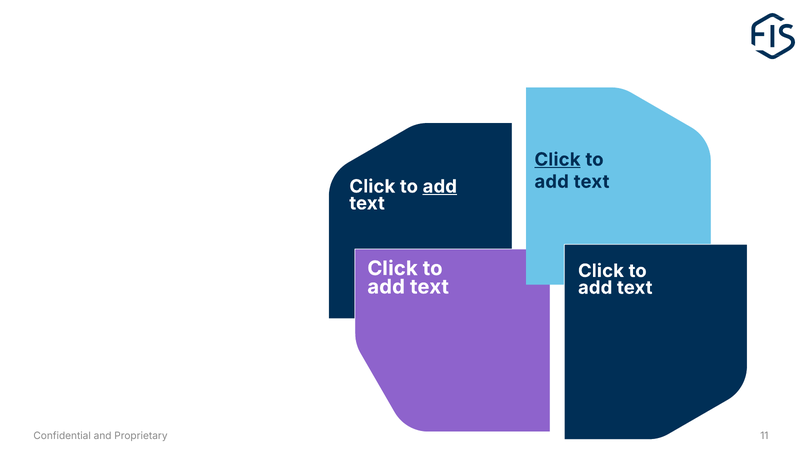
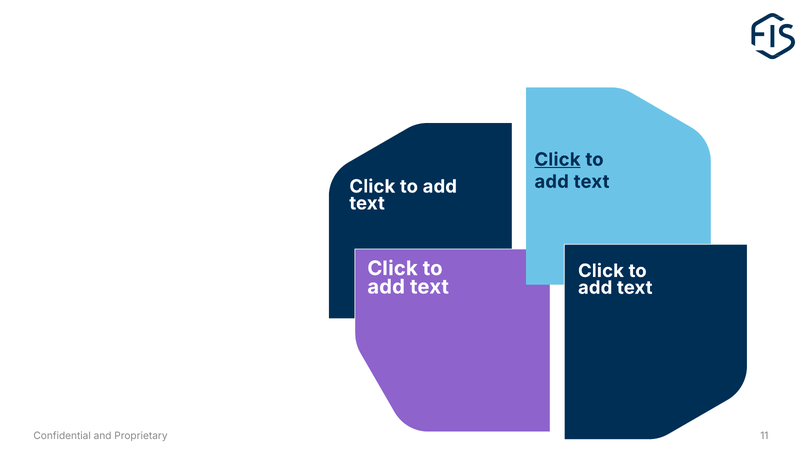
add at (440, 187) underline: present -> none
